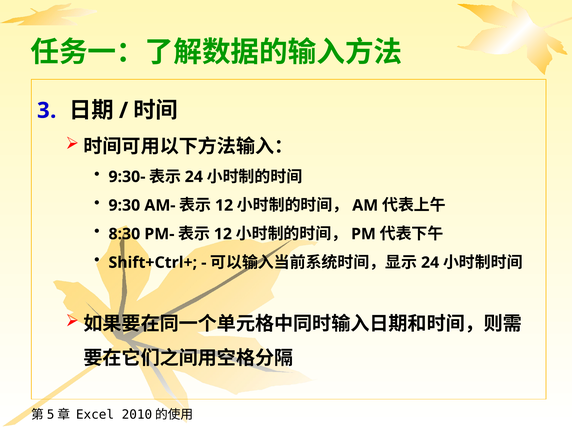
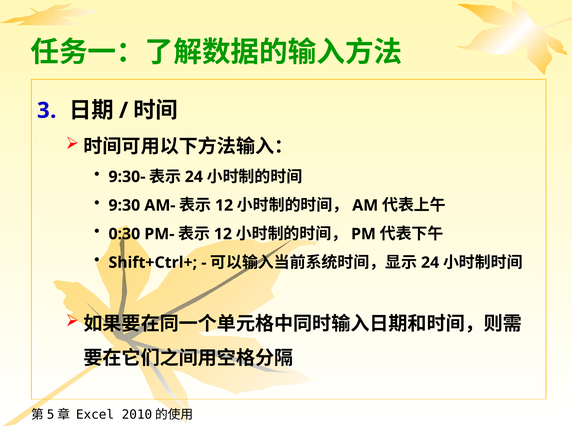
8:30: 8:30 -> 0:30
